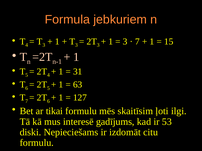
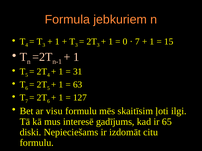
3 at (125, 42): 3 -> 0
tikai: tikai -> visu
53: 53 -> 65
